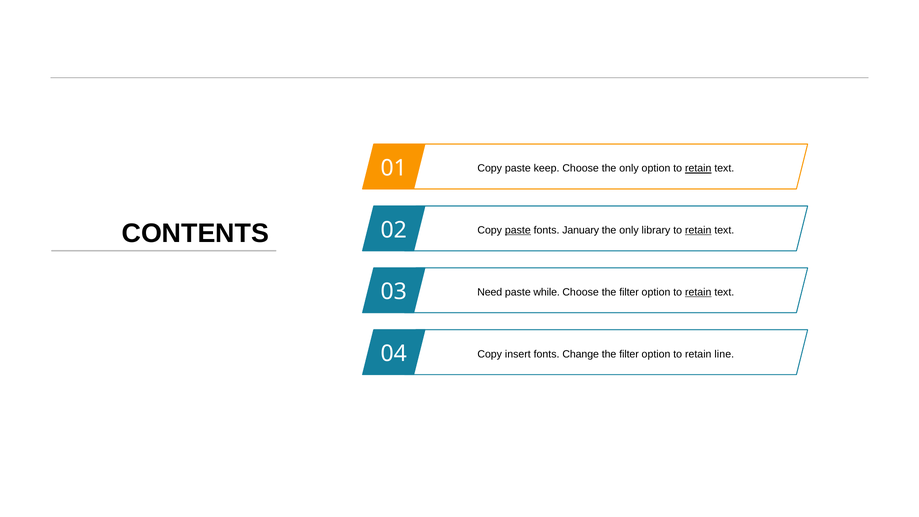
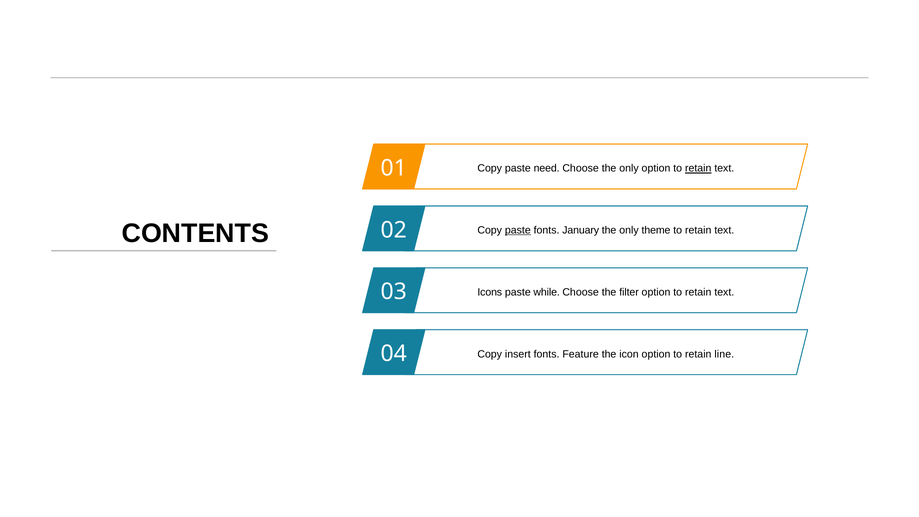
keep: keep -> need
library: library -> theme
retain at (698, 230) underline: present -> none
Need: Need -> Icons
retain at (698, 292) underline: present -> none
Change: Change -> Feature
filter at (629, 354): filter -> icon
